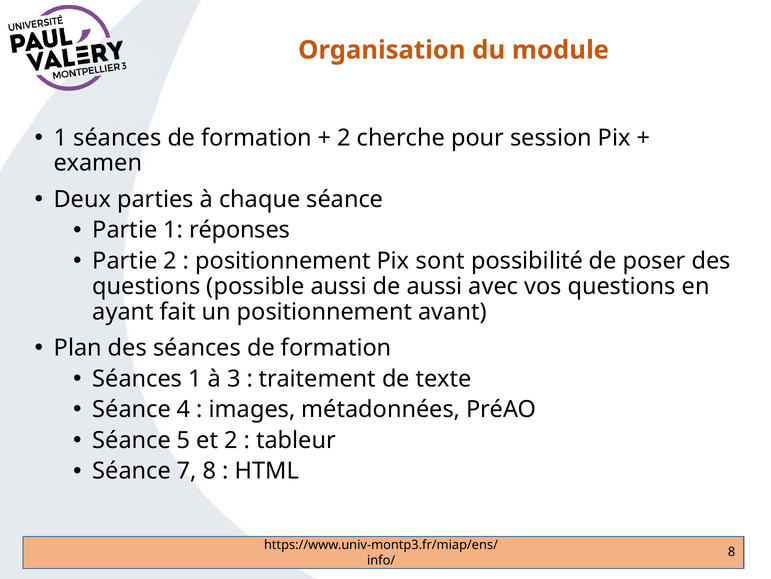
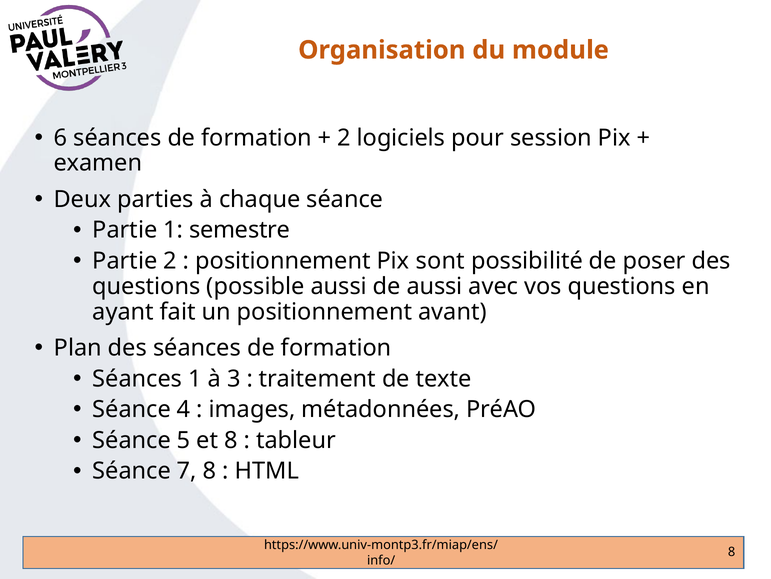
1 at (61, 138): 1 -> 6
cherche: cherche -> logiciels
réponses: réponses -> semestre
et 2: 2 -> 8
